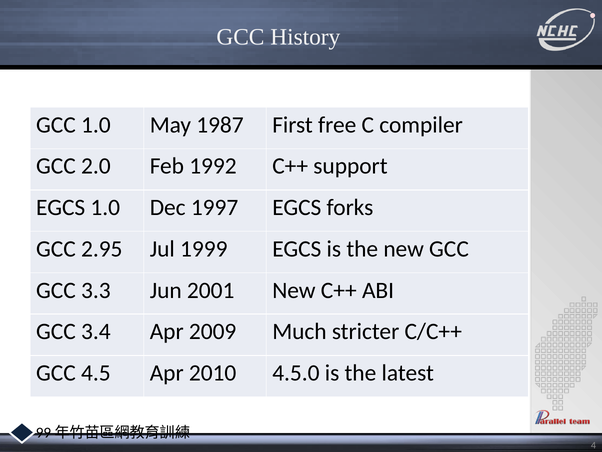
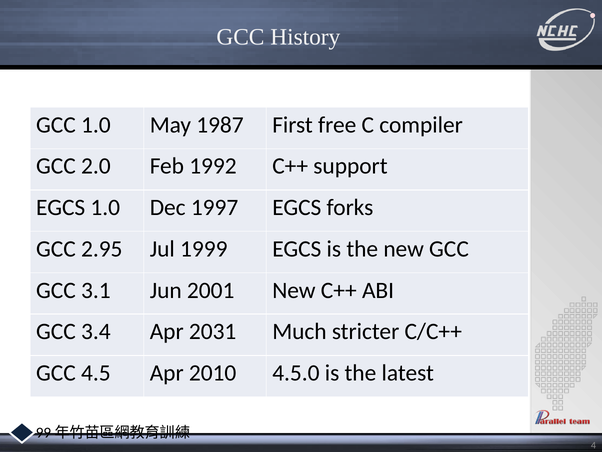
3.3: 3.3 -> 3.1
2009: 2009 -> 2031
